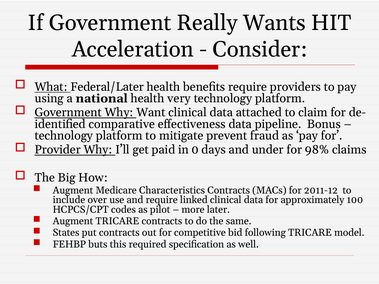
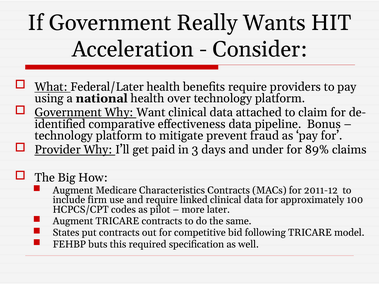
very: very -> over
0: 0 -> 3
98%: 98% -> 89%
over: over -> firm
